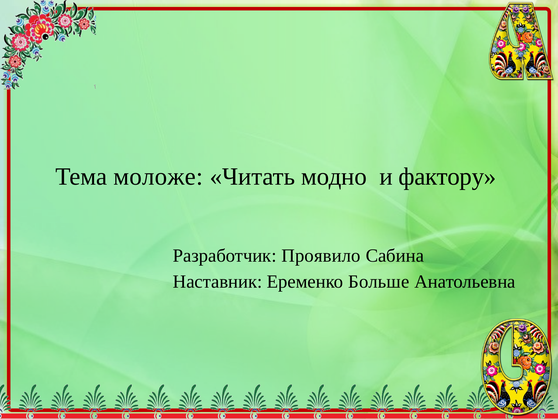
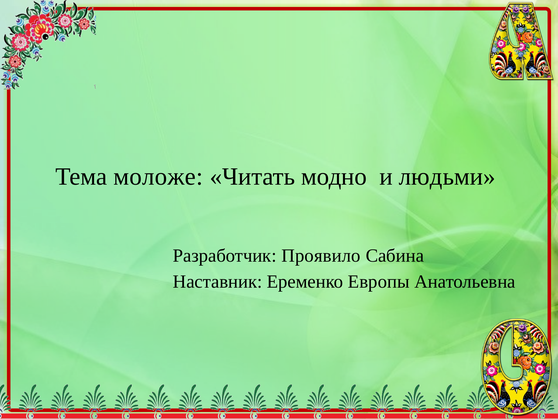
фактору: фактору -> людьми
Больше: Больше -> Европы
